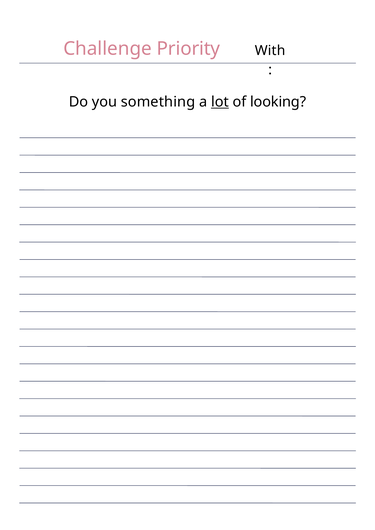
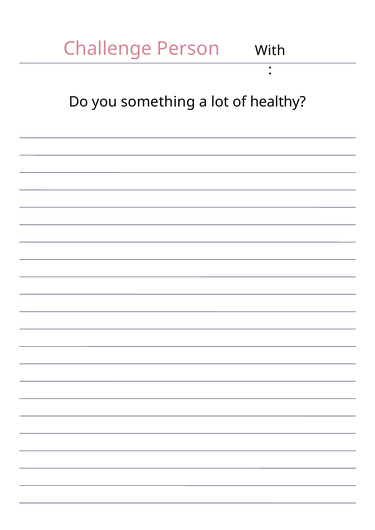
Priority: Priority -> Person
lot underline: present -> none
looking: looking -> healthy
